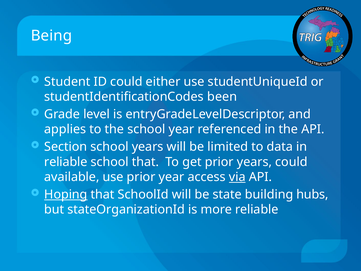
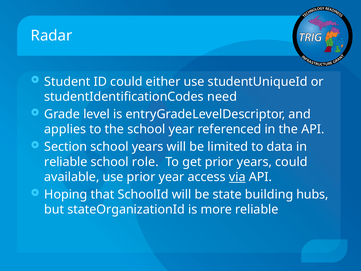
Being: Being -> Radar
been: been -> need
school that: that -> role
Hoping underline: present -> none
